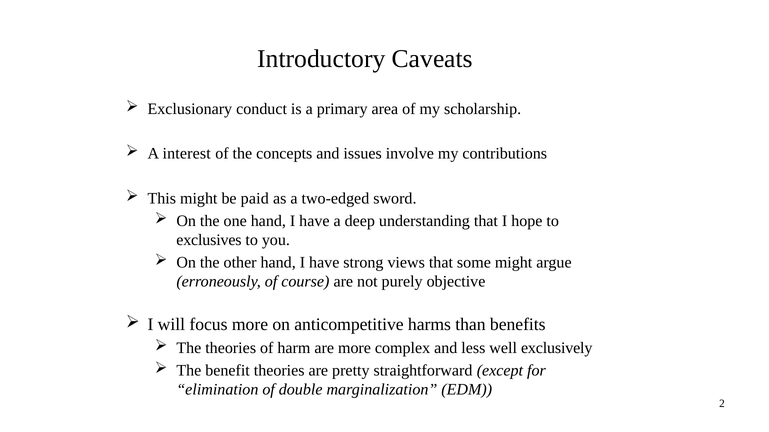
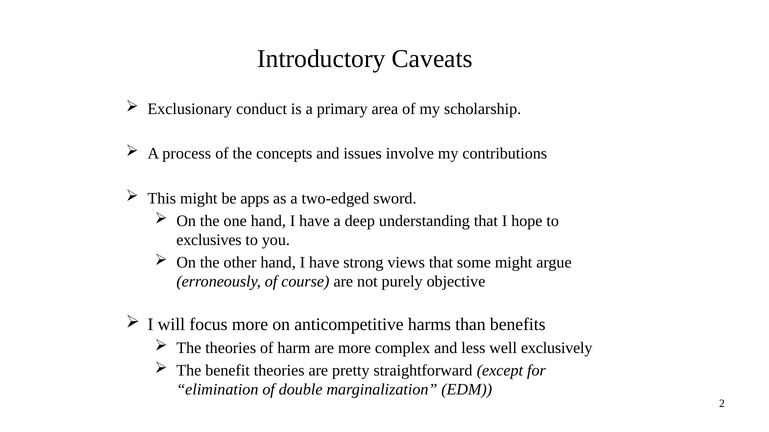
interest: interest -> process
paid: paid -> apps
